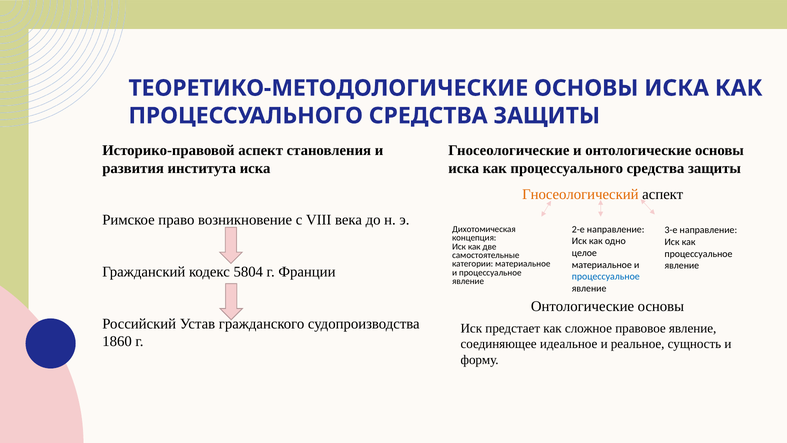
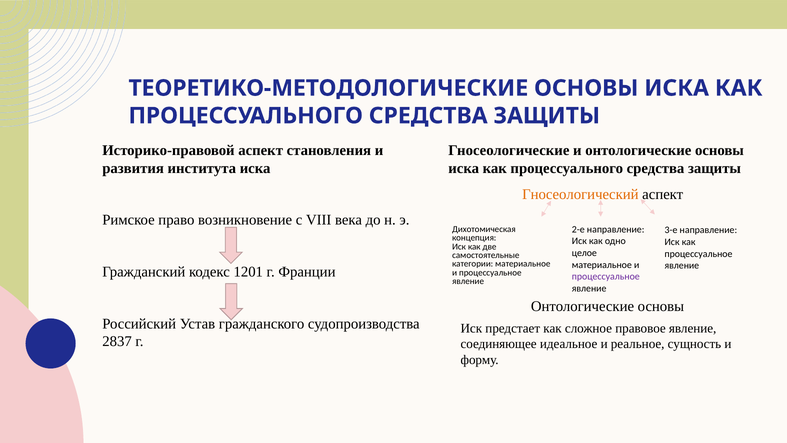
5804: 5804 -> 1201
процессуальное at (606, 276) colour: blue -> purple
1860: 1860 -> 2837
